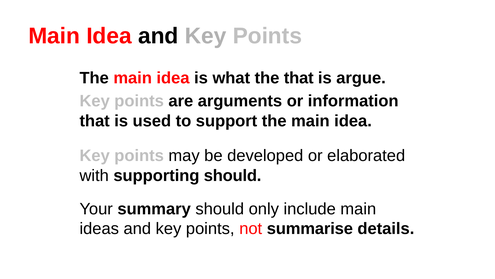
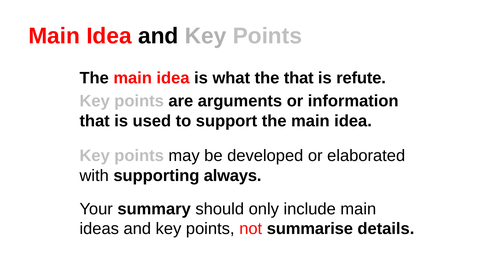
argue: argue -> refute
supporting should: should -> always
